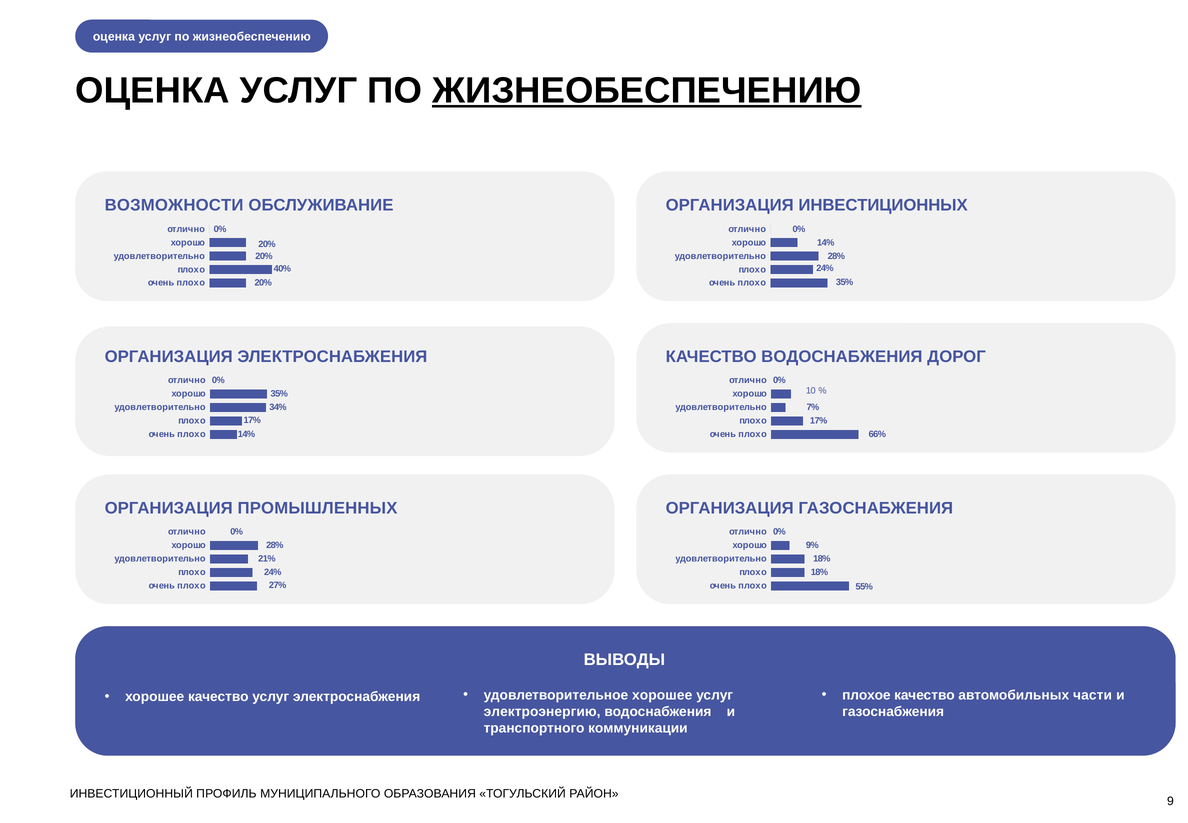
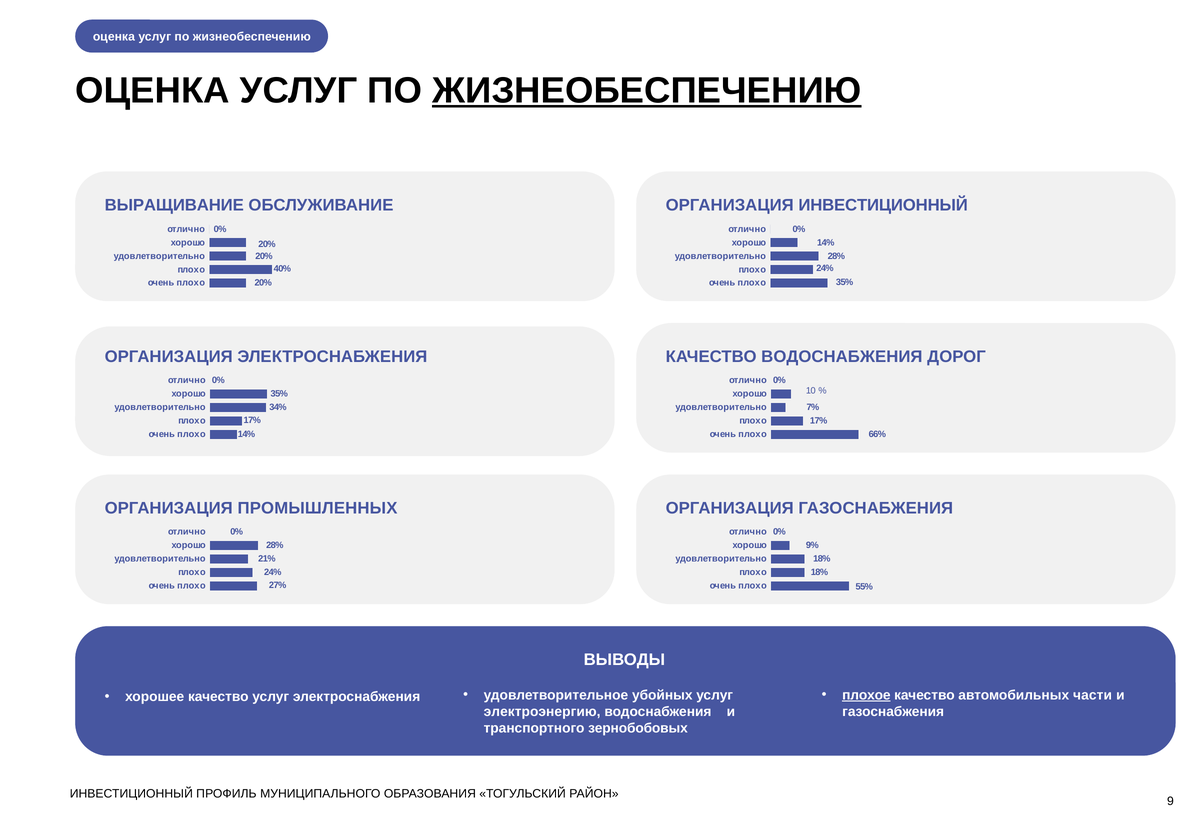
ВОЗМОЖНОСТИ: ВОЗМОЖНОСТИ -> ВЫРАЩИВАНИЕ
ОРГАНИЗАЦИЯ ИНВЕСТИЦИОННЫХ: ИНВЕСТИЦИОННЫХ -> ИНВЕСТИЦИОННЫЙ
плохое underline: none -> present
удовлетворительное хорошее: хорошее -> убойных
коммуникации: коммуникации -> зернобобовых
